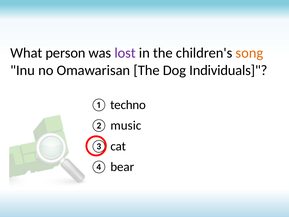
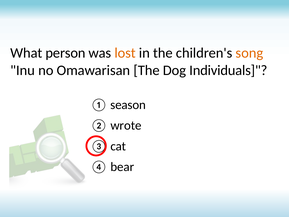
lost colour: purple -> orange
techno: techno -> season
music: music -> wrote
